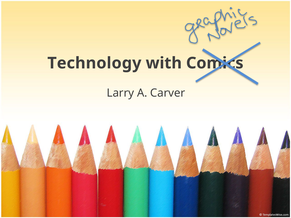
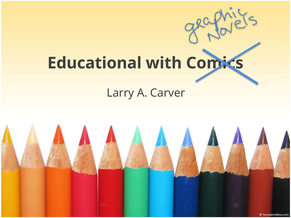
Technology: Technology -> Educational
